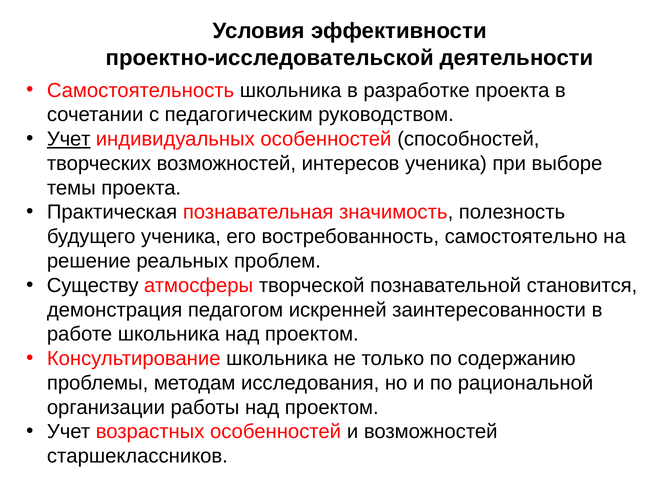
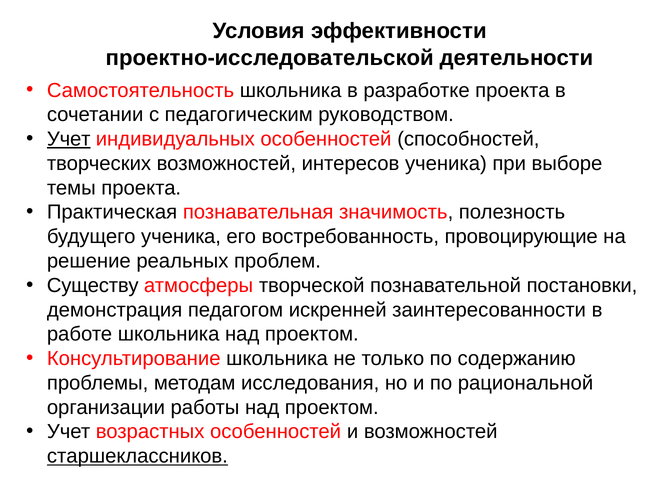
самостоятельно: самостоятельно -> провоцирующие
становится: становится -> постановки
старшеклассников underline: none -> present
